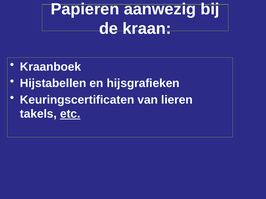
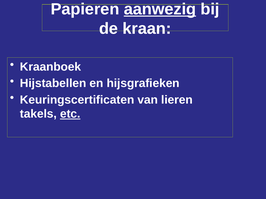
aanwezig underline: none -> present
